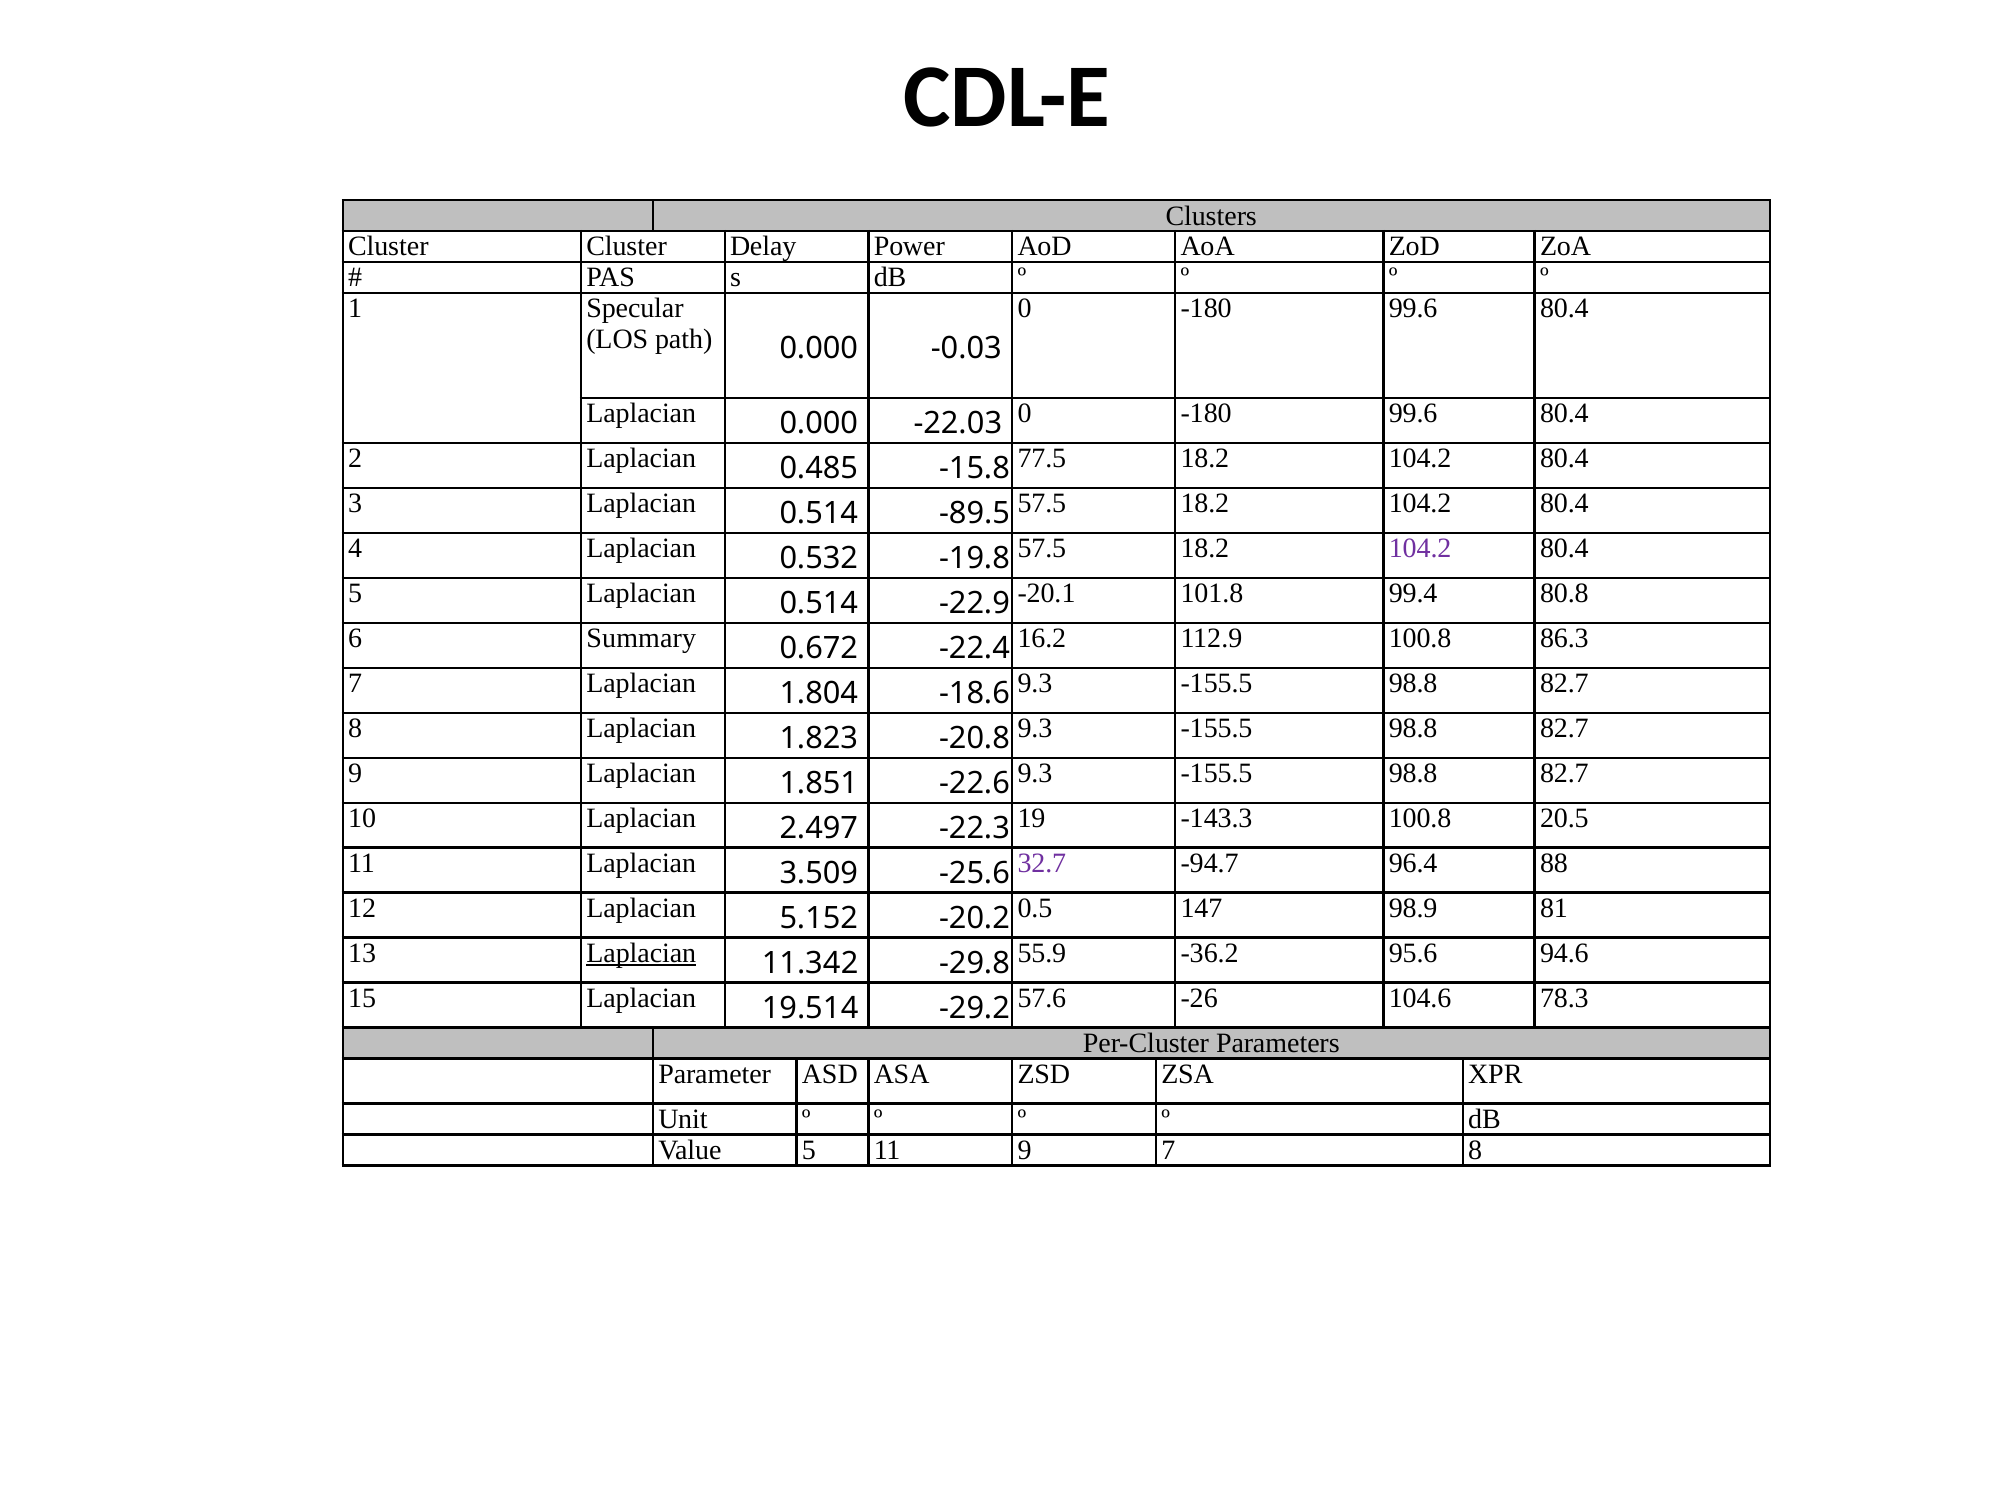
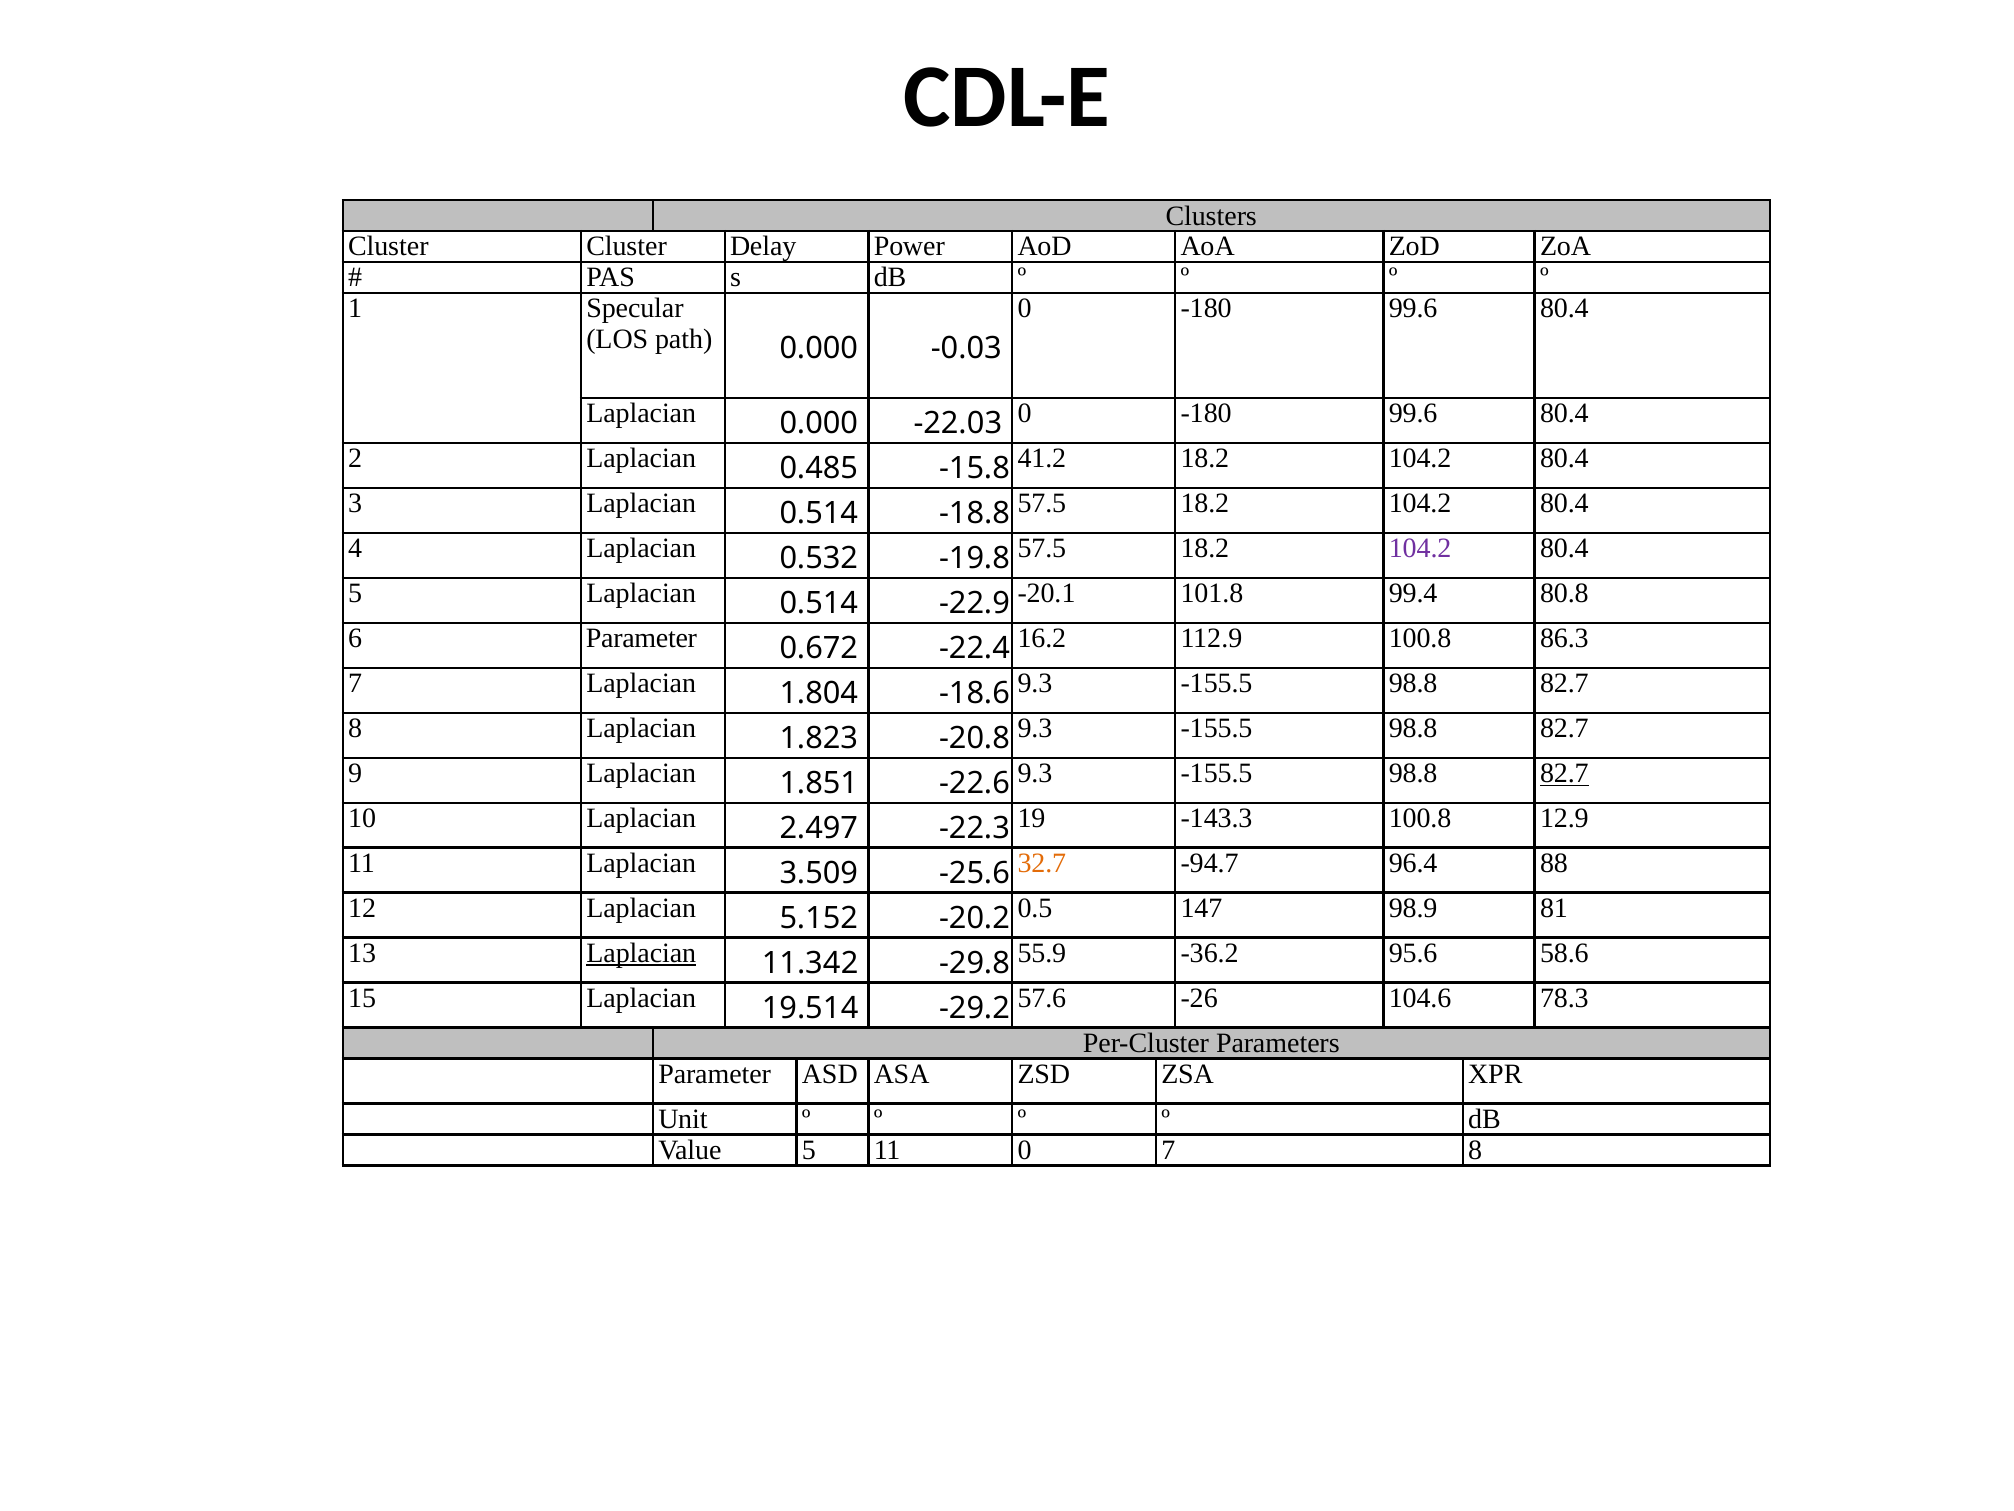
77.5: 77.5 -> 41.2
-89.5: -89.5 -> -18.8
6 Summary: Summary -> Parameter
82.7 at (1564, 773) underline: none -> present
20.5: 20.5 -> 12.9
32.7 colour: purple -> orange
94.6: 94.6 -> 58.6
11 9: 9 -> 0
